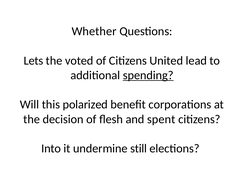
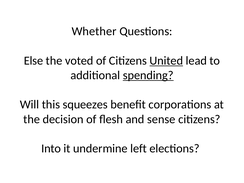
Lets: Lets -> Else
United underline: none -> present
polarized: polarized -> squeezes
spent: spent -> sense
still: still -> left
